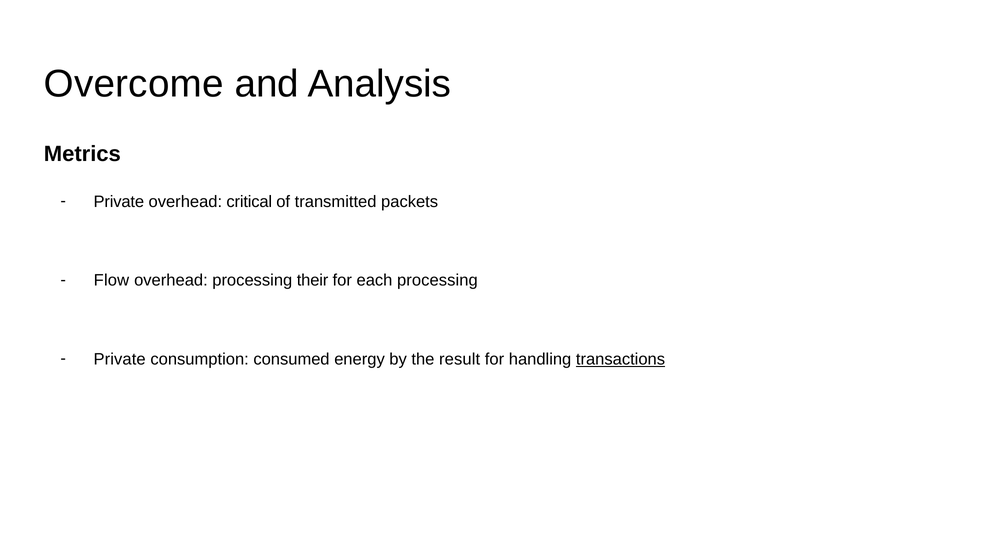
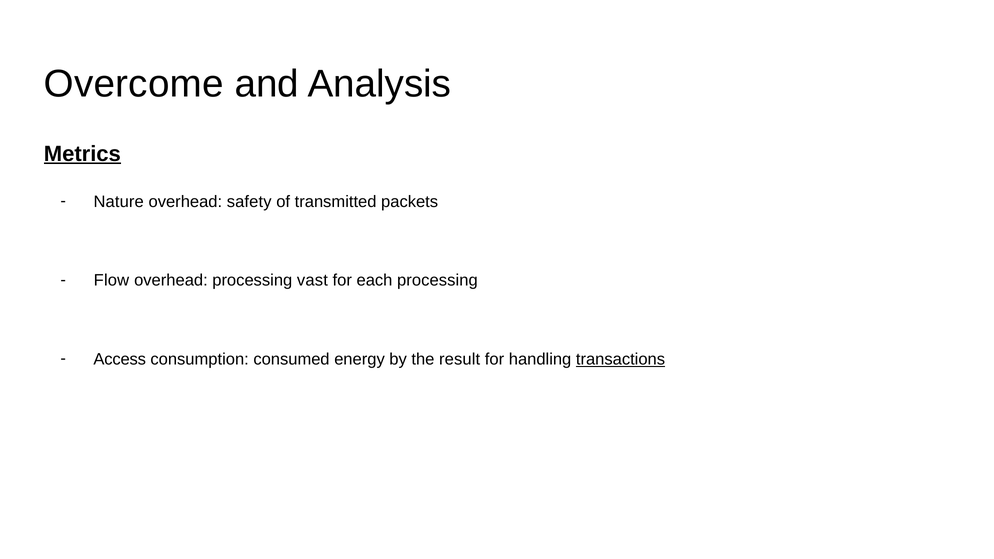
Metrics underline: none -> present
Private at (119, 202): Private -> Nature
critical: critical -> safety
their: their -> vast
Private at (120, 359): Private -> Access
